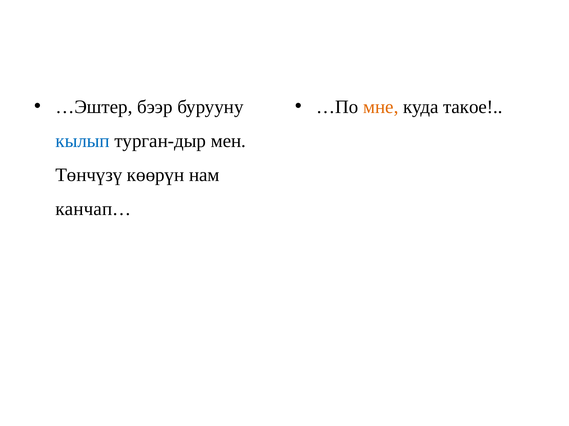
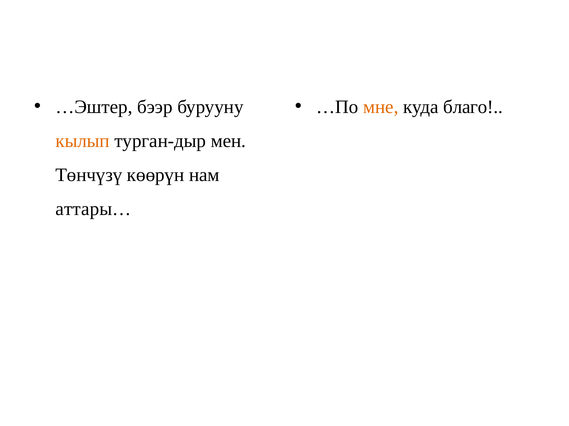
такое: такое -> благо
кылып colour: blue -> orange
канчап…: канчап… -> аттары…
